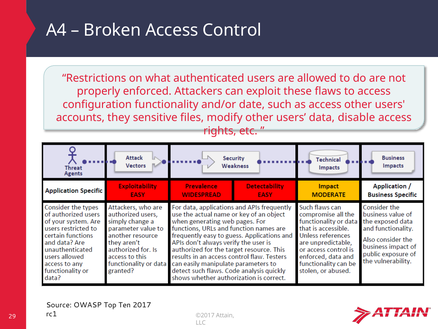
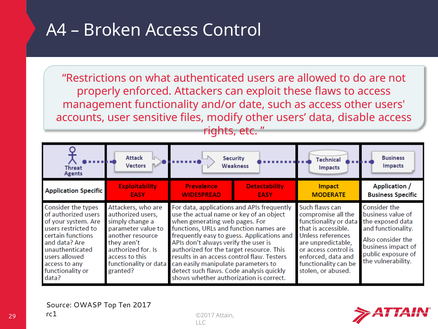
configuration: configuration -> management
they: they -> user
